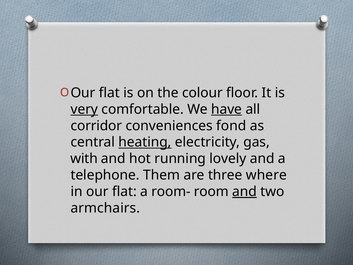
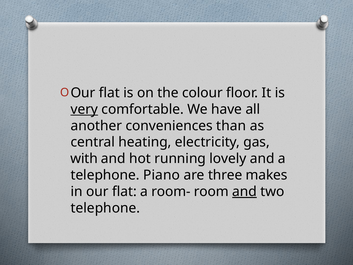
have underline: present -> none
corridor: corridor -> another
fond: fond -> than
heating underline: present -> none
Them: Them -> Piano
where: where -> makes
armchairs at (105, 208): armchairs -> telephone
